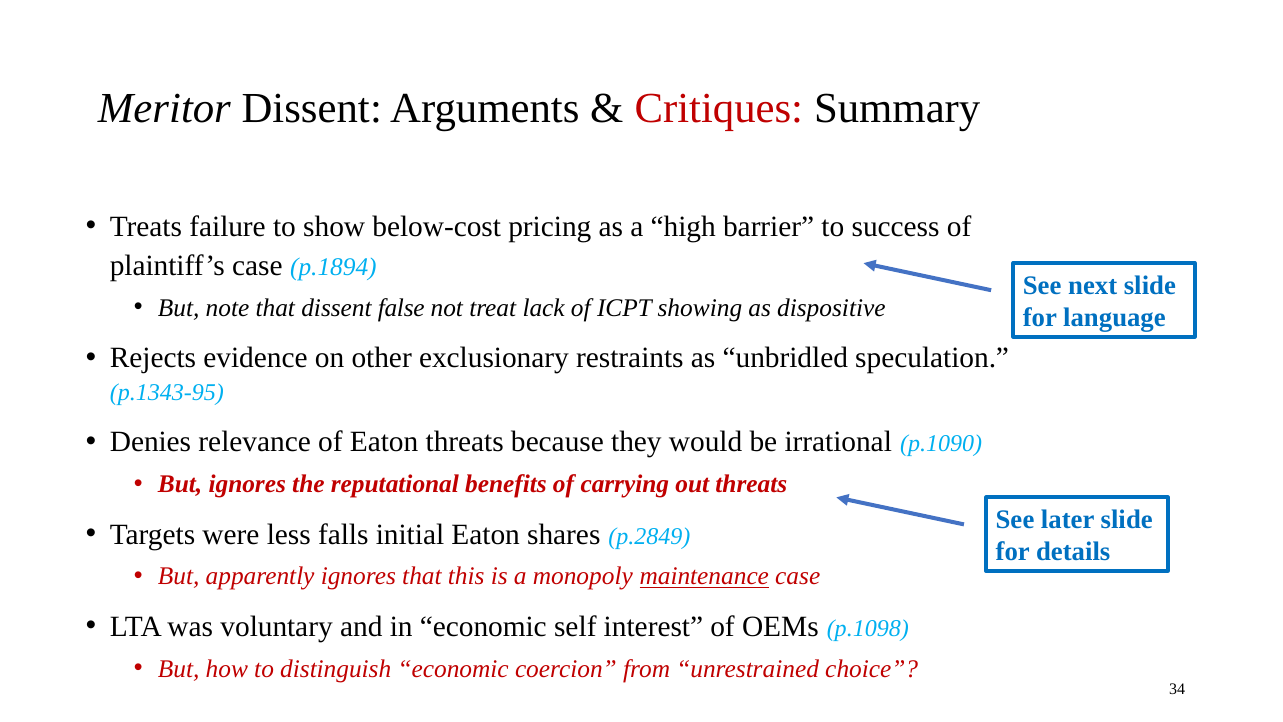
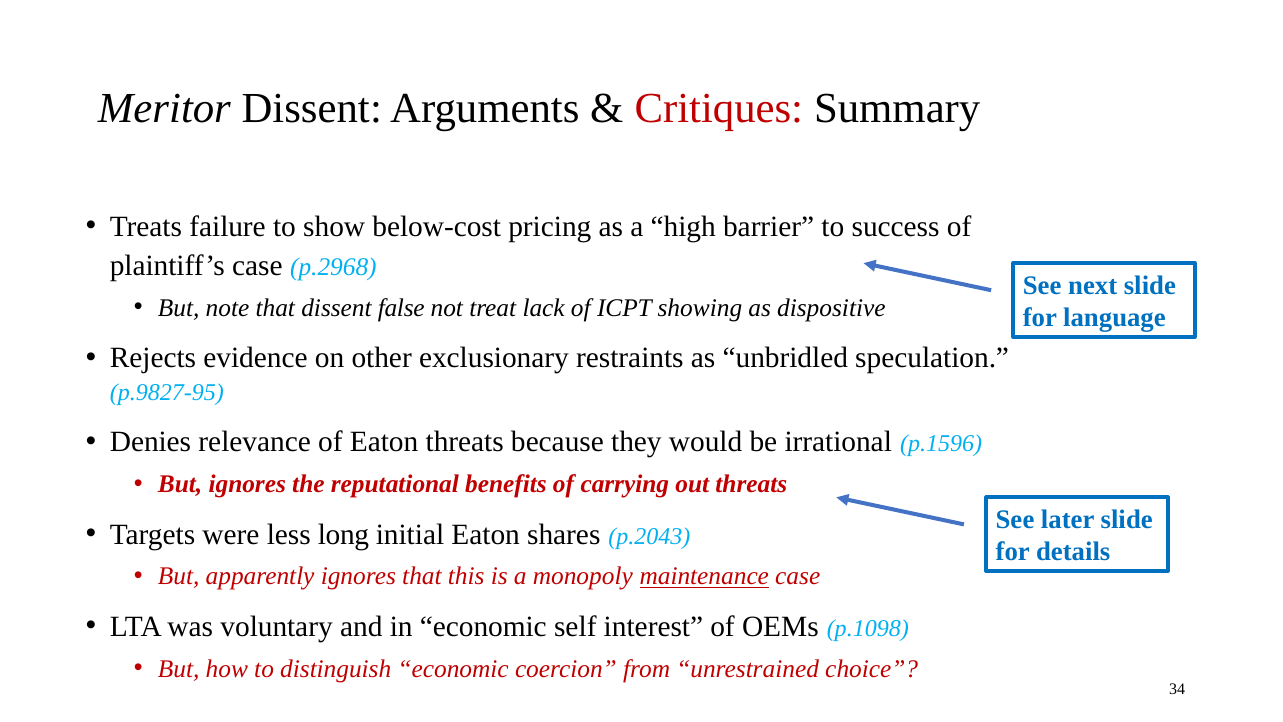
p.1894: p.1894 -> p.2968
p.1343-95: p.1343-95 -> p.9827-95
p.1090: p.1090 -> p.1596
falls: falls -> long
p.2849: p.2849 -> p.2043
